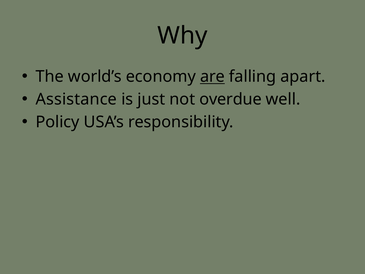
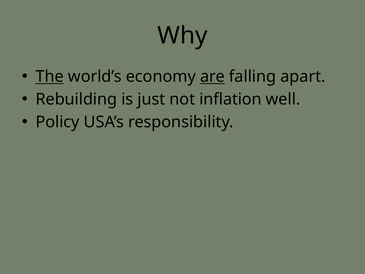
The underline: none -> present
Assistance: Assistance -> Rebuilding
overdue: overdue -> inflation
